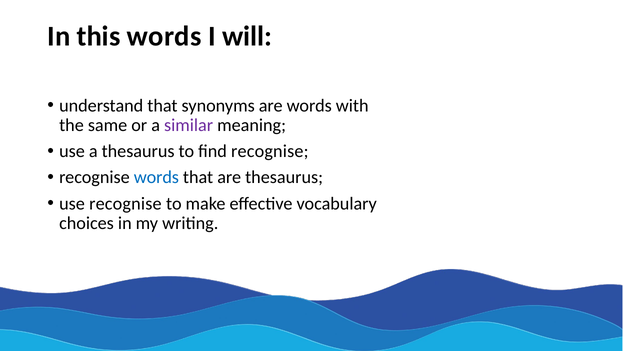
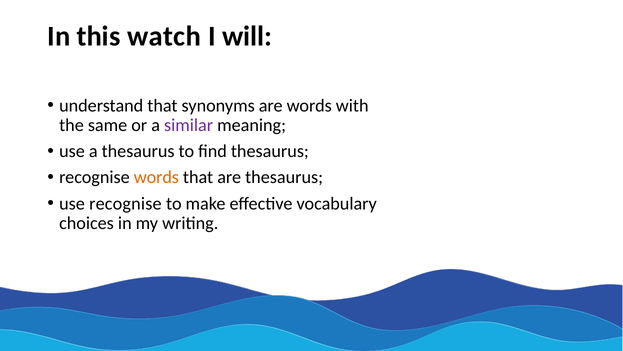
this words: words -> watch
find recognise: recognise -> thesaurus
words at (156, 177) colour: blue -> orange
